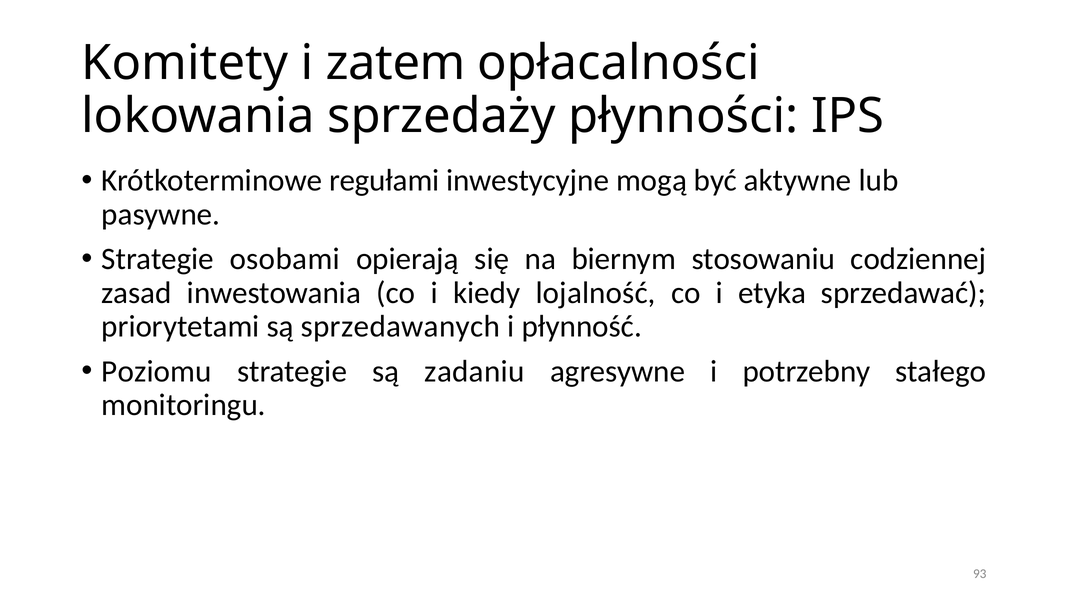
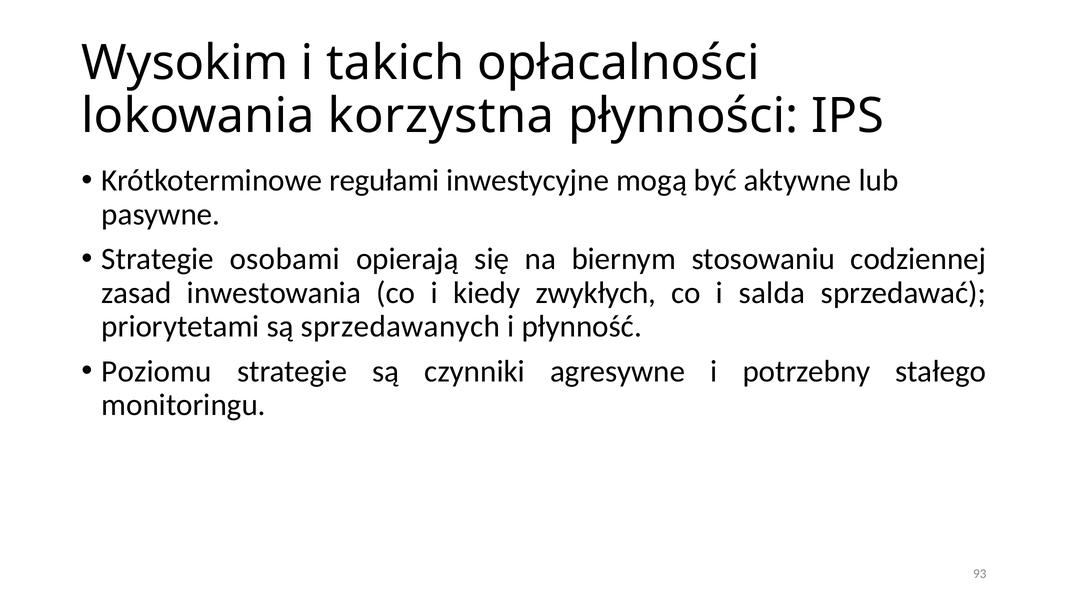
Komitety: Komitety -> Wysokim
zatem: zatem -> takich
sprzedaży: sprzedaży -> korzystna
lojalność: lojalność -> zwykłych
etyka: etyka -> salda
zadaniu: zadaniu -> czynniki
